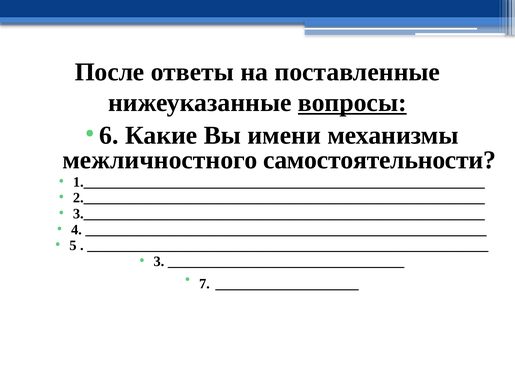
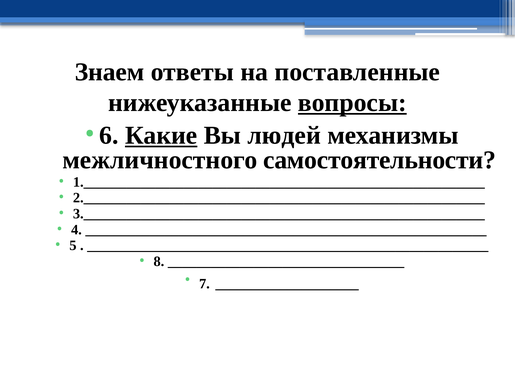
После: После -> Знаем
Какие underline: none -> present
имени: имени -> людей
3: 3 -> 8
